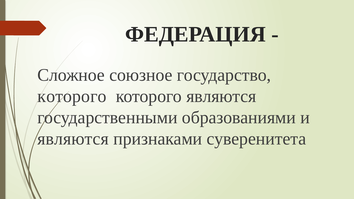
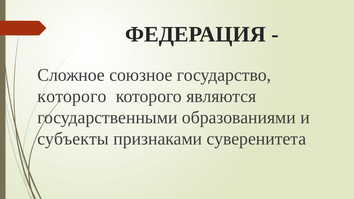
являются at (73, 139): являются -> субъекты
